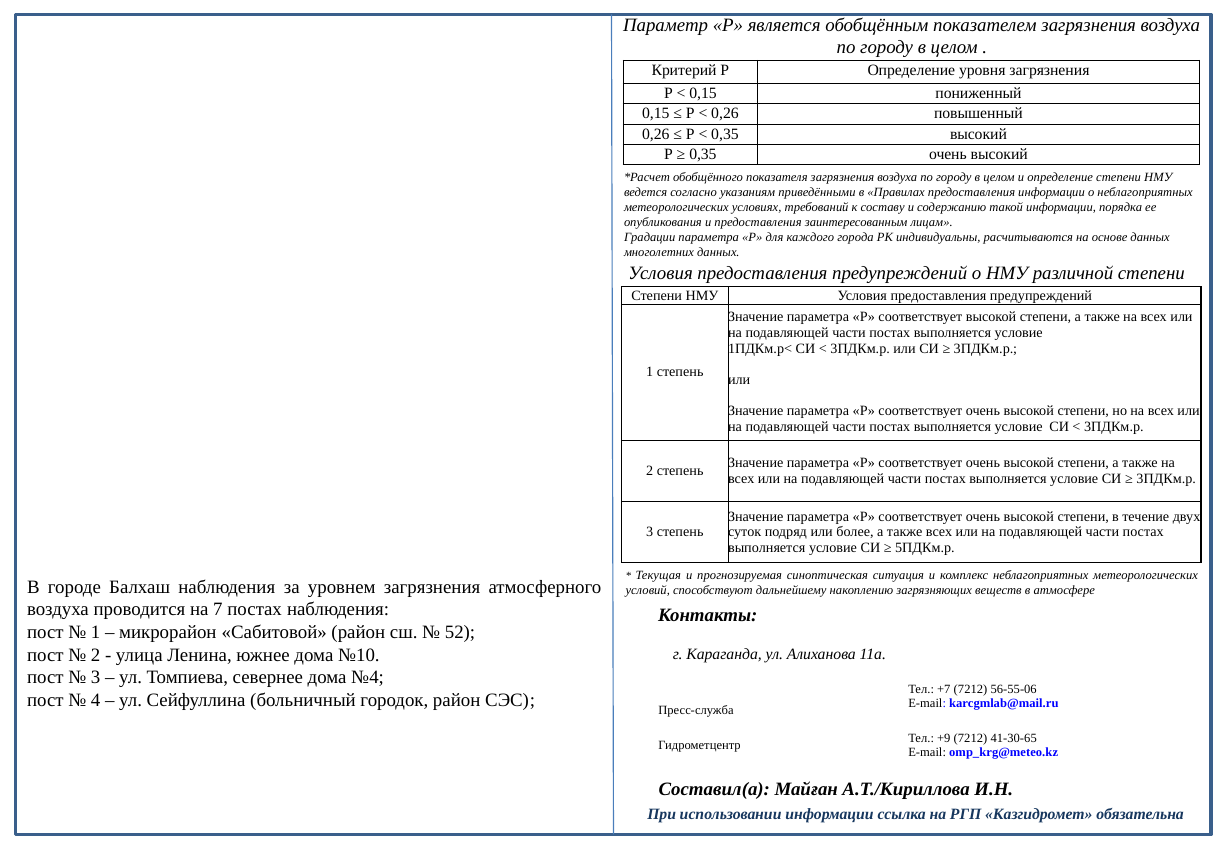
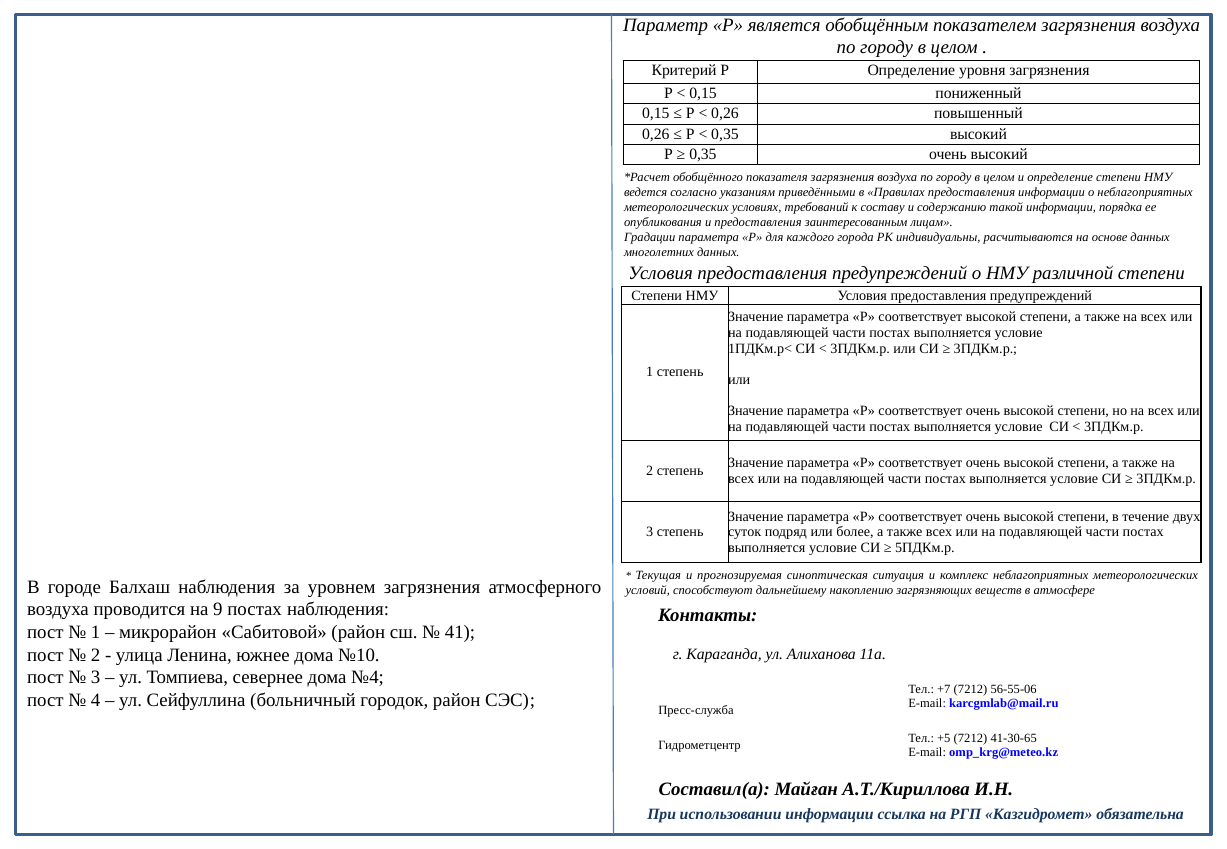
7: 7 -> 9
52: 52 -> 41
+9: +9 -> +5
